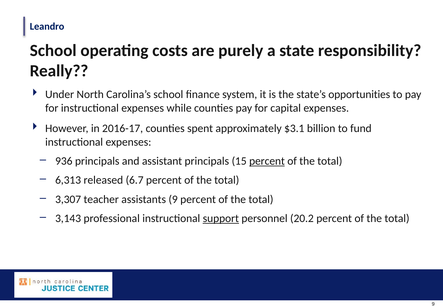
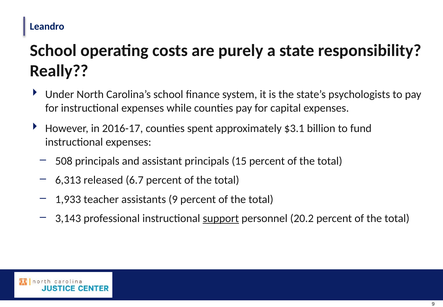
opportunities: opportunities -> psychologists
936: 936 -> 508
percent at (267, 161) underline: present -> none
3,307: 3,307 -> 1,933
